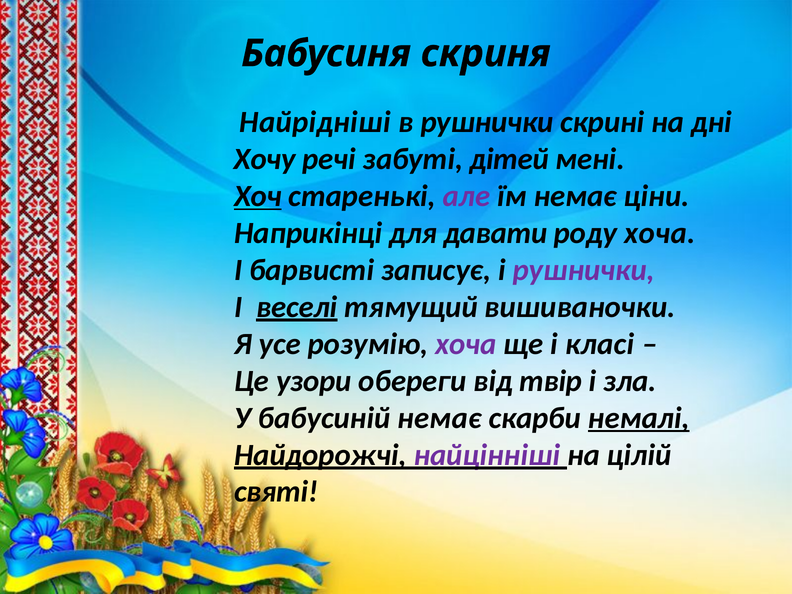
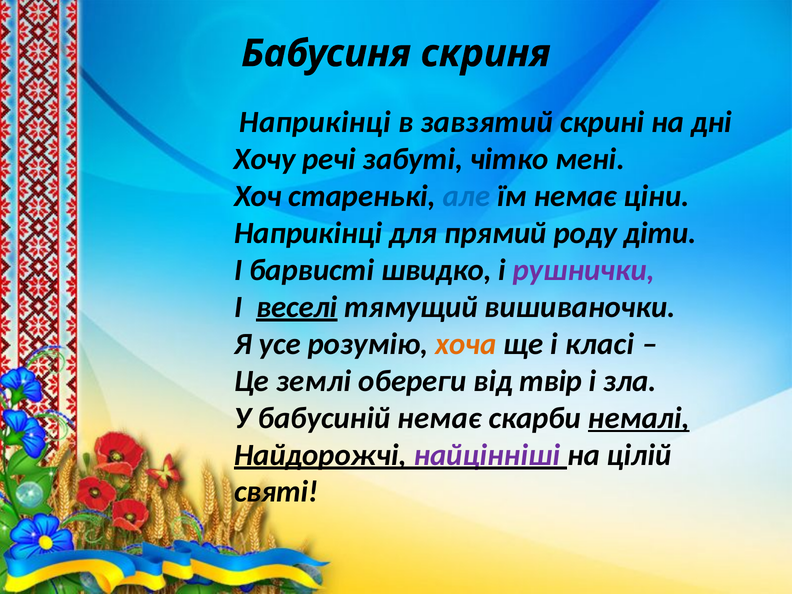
Найрідніші at (315, 122): Найрідніші -> Наприкінці
в рушнички: рушнички -> завзятий
дітей: дітей -> чітко
Хоч underline: present -> none
але colour: purple -> blue
давати: давати -> прямий
роду хоча: хоча -> діти
записує: записує -> швидко
хоча at (466, 344) colour: purple -> orange
узори: узори -> землі
